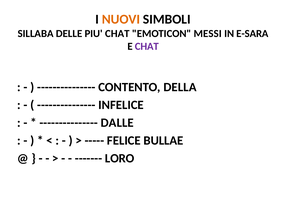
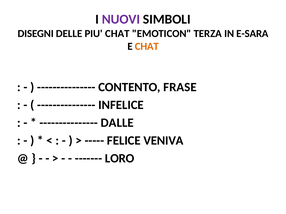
NUOVI colour: orange -> purple
SILLABA: SILLABA -> DISEGNI
MESSI: MESSI -> TERZA
CHAT at (147, 46) colour: purple -> orange
DELLA: DELLA -> FRASE
BULLAE: BULLAE -> VENIVA
